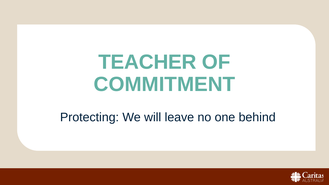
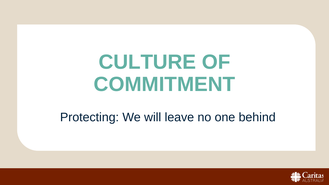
TEACHER: TEACHER -> CULTURE
